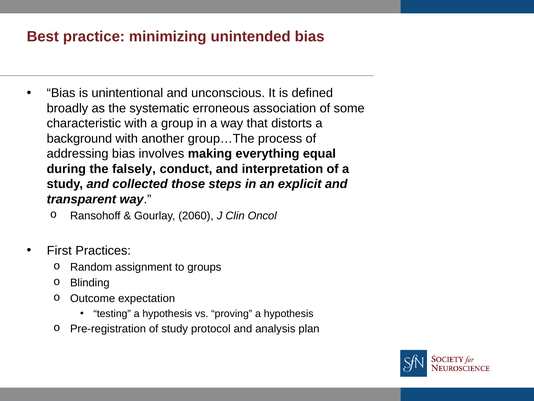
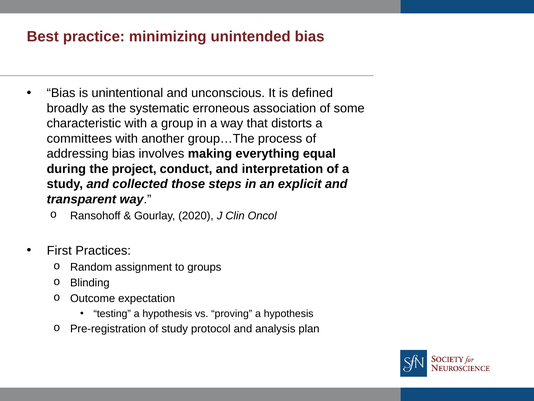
background: background -> committees
falsely: falsely -> project
2060: 2060 -> 2020
